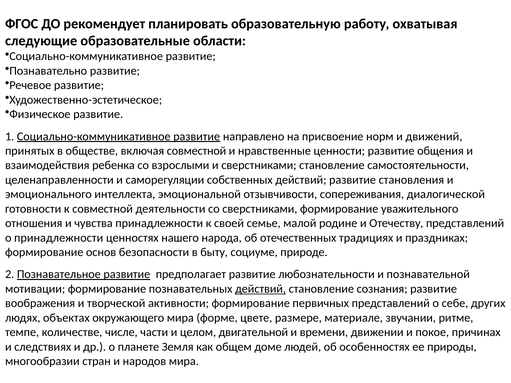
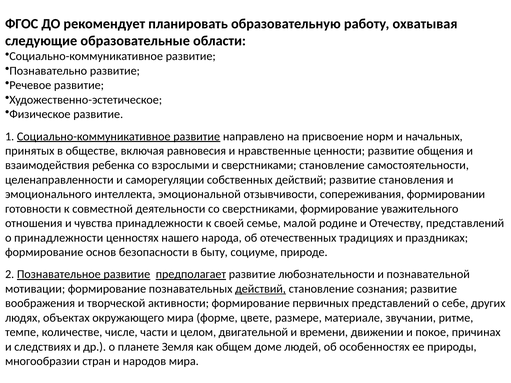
движений: движений -> начальных
включая совместной: совместной -> равновесия
диалогической: диалогической -> формировании
предполагает underline: none -> present
